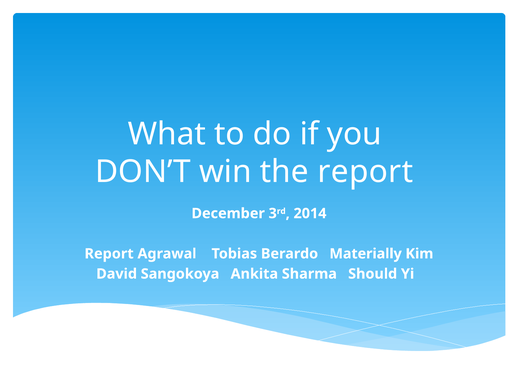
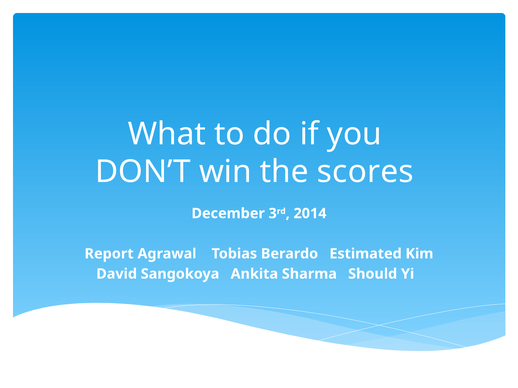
the report: report -> scores
Materially: Materially -> Estimated
